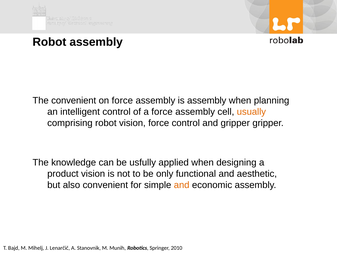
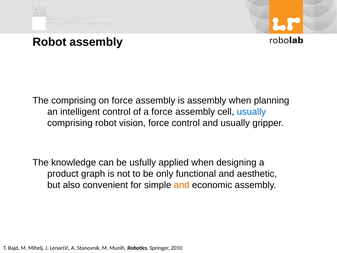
The convenient: convenient -> comprising
usually at (251, 112) colour: orange -> blue
and gripper: gripper -> usually
product vision: vision -> graph
